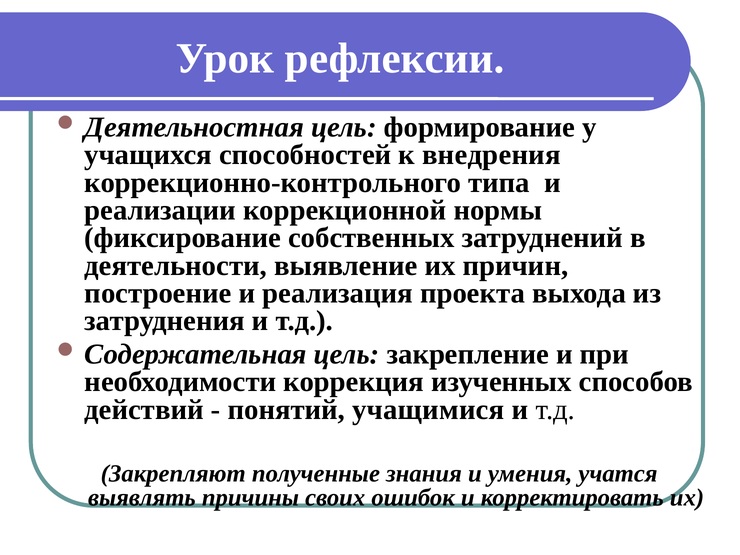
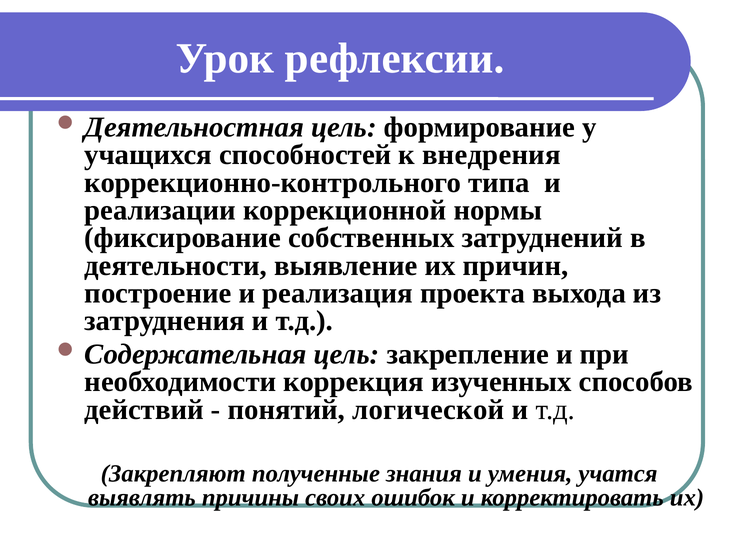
учащимися: учащимися -> логической
